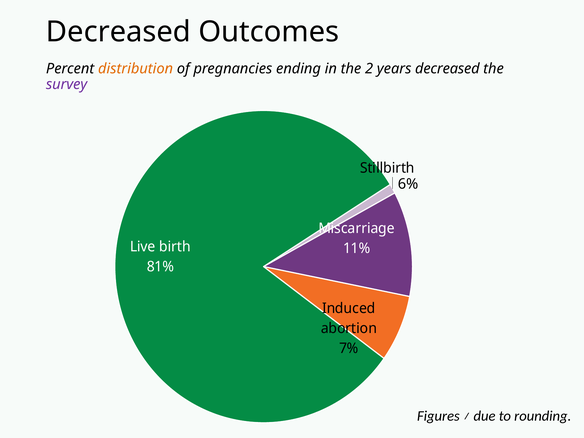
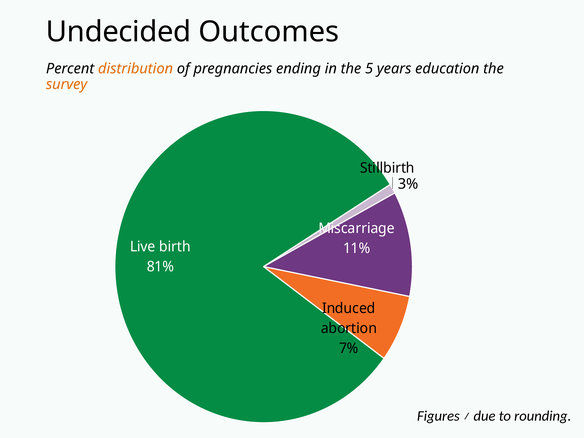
Decreased at (118, 32): Decreased -> Undecided
2: 2 -> 5
years decreased: decreased -> education
survey colour: purple -> orange
6%: 6% -> 3%
